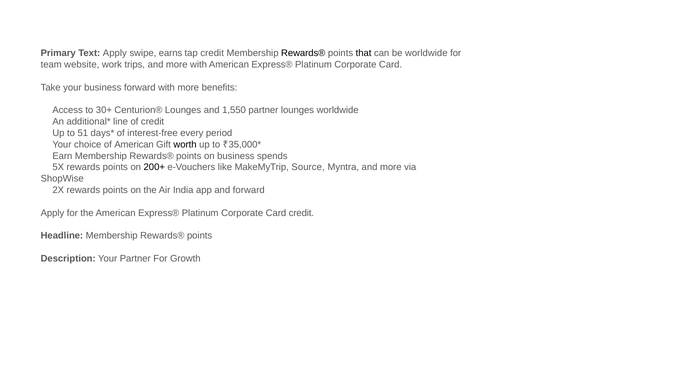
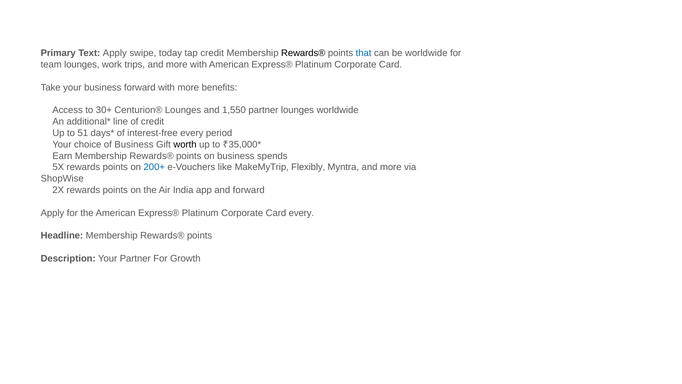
earns: earns -> today
that colour: black -> blue
team website: website -> lounges
of American: American -> Business
200+ colour: black -> blue
Source: Source -> Flexibly
Card credit: credit -> every
